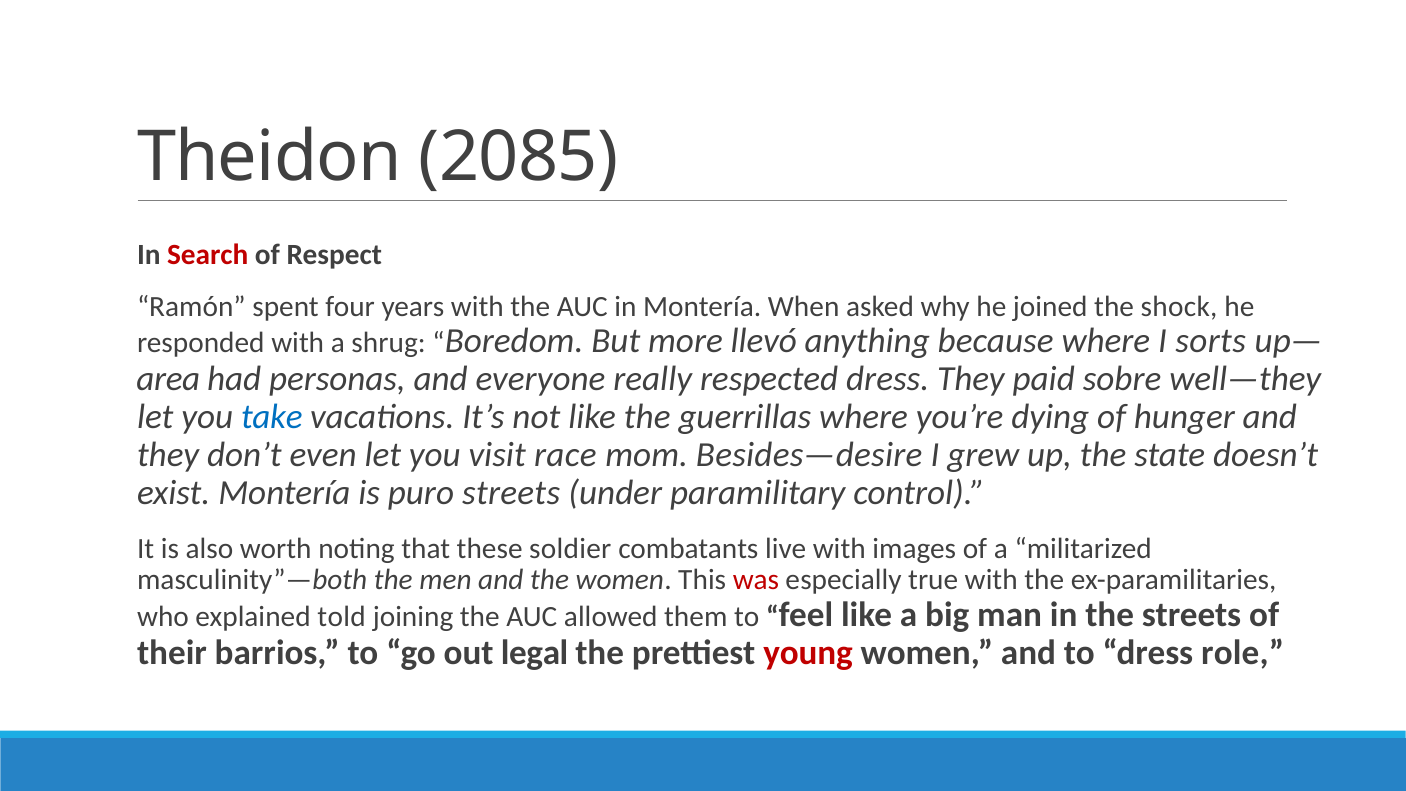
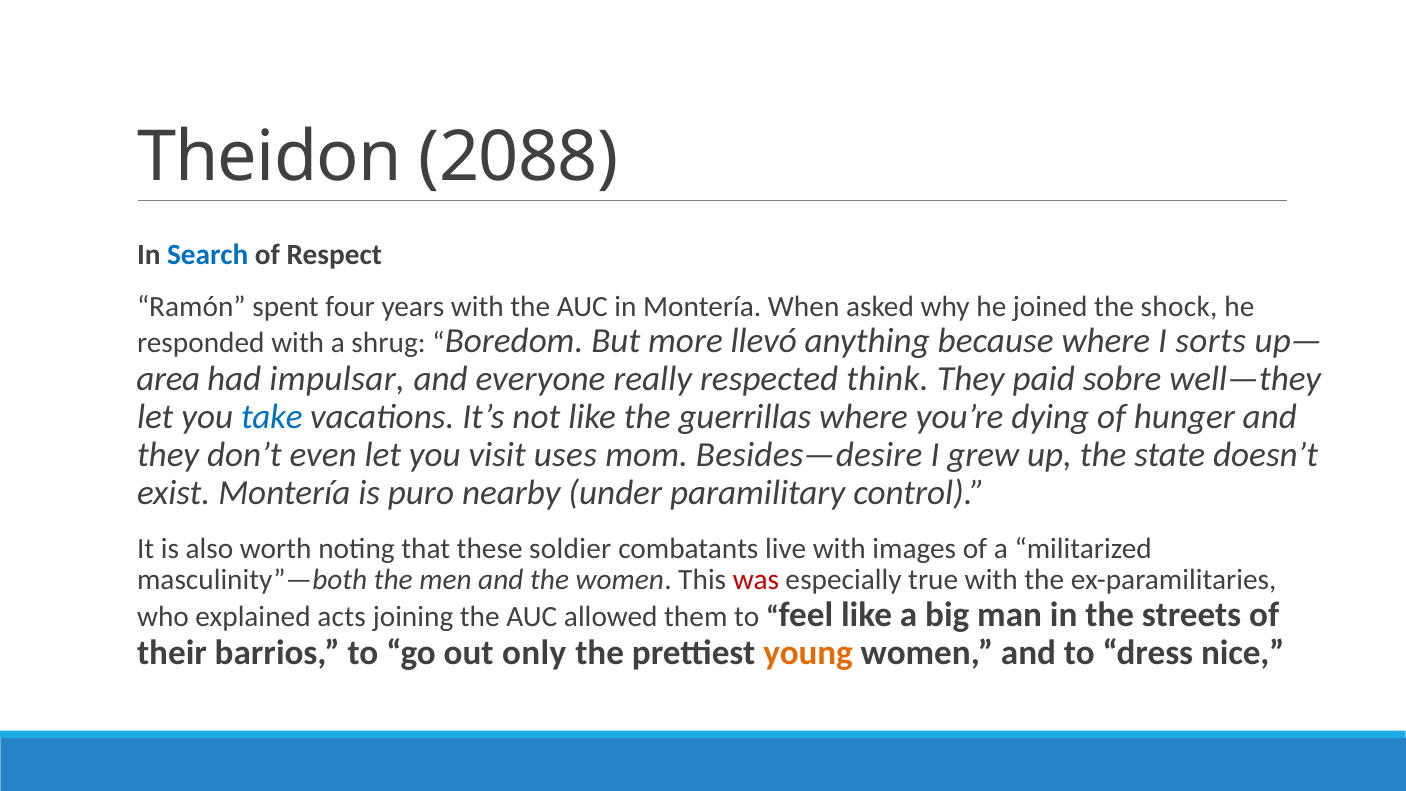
2085: 2085 -> 2088
Search colour: red -> blue
personas: personas -> impulsar
respected dress: dress -> think
race: race -> uses
puro streets: streets -> nearby
told: told -> acts
legal: legal -> only
young colour: red -> orange
role: role -> nice
